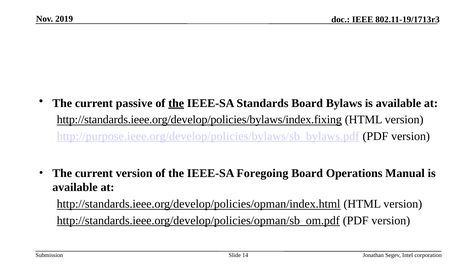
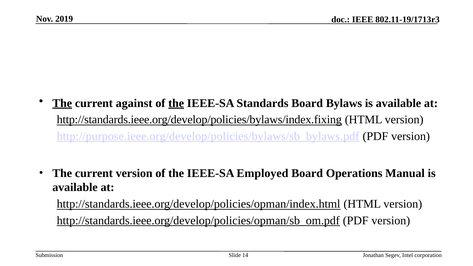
The at (62, 103) underline: none -> present
passive: passive -> against
Foregoing: Foregoing -> Employed
